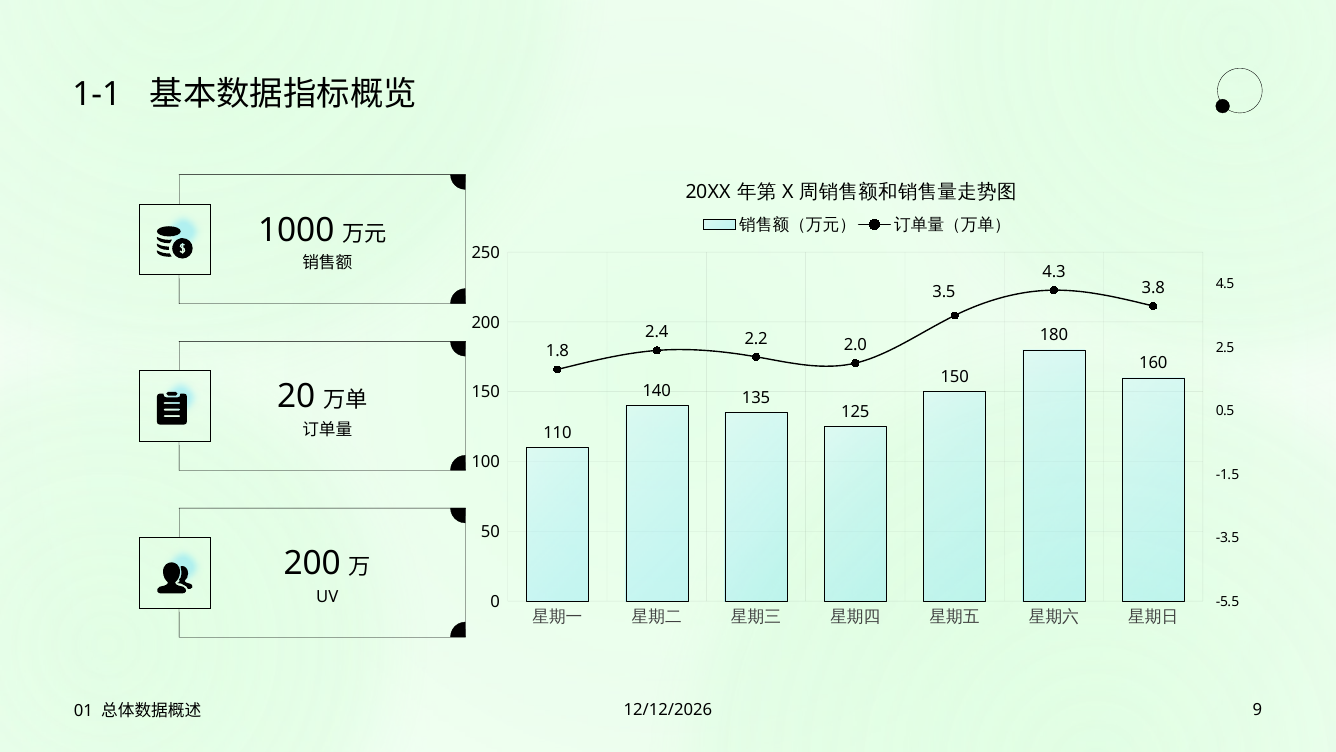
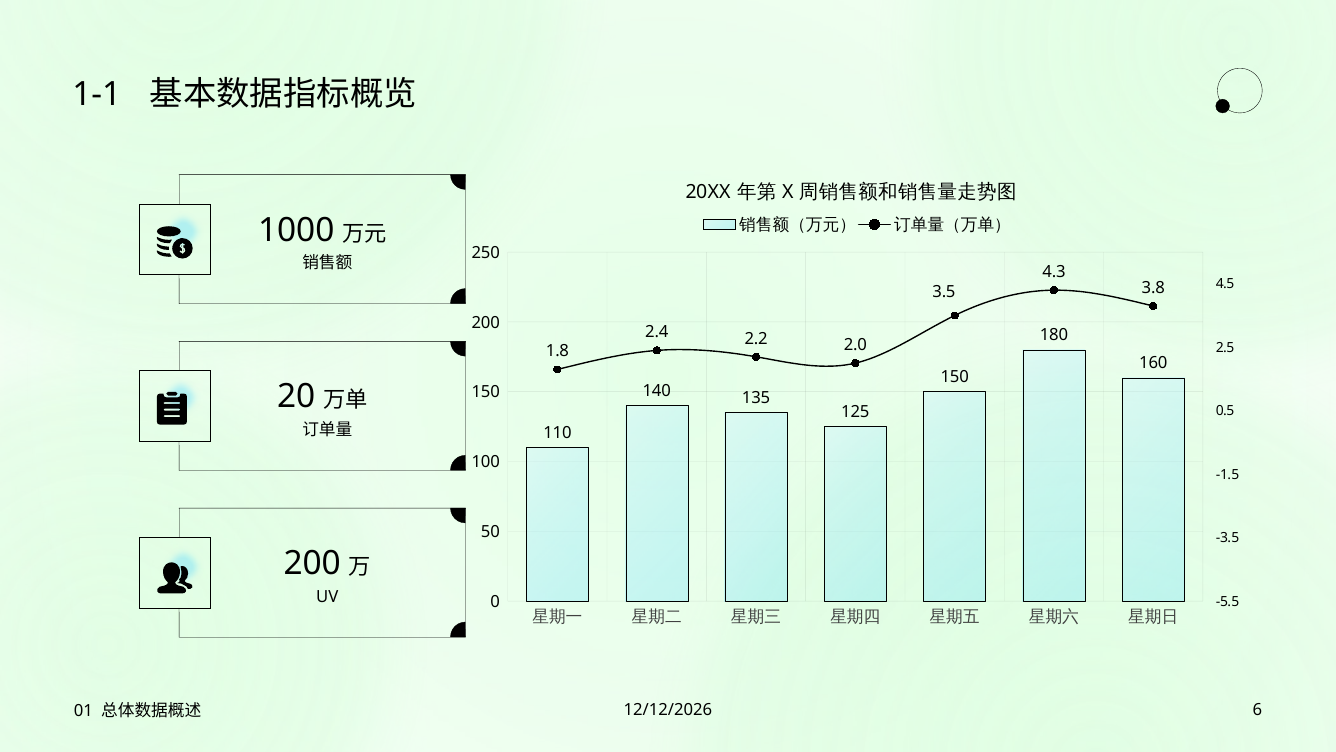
9: 9 -> 6
